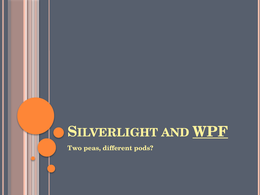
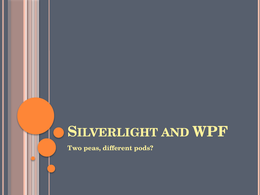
WPF underline: present -> none
